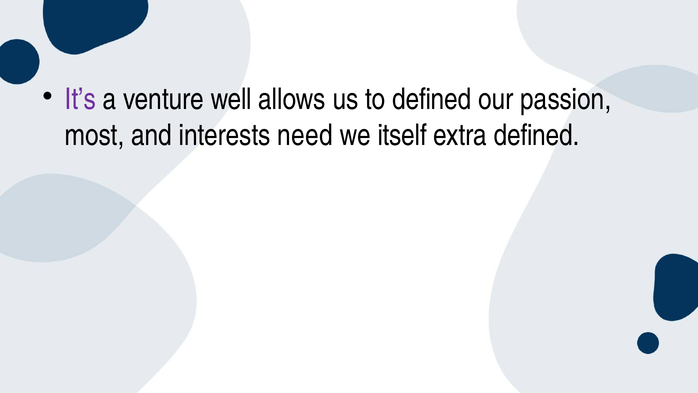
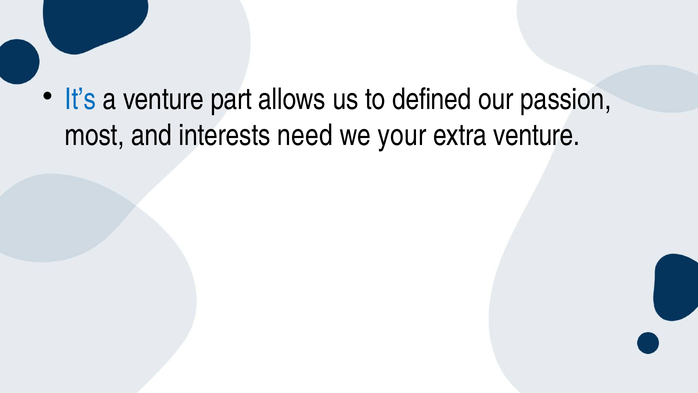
It’s colour: purple -> blue
well: well -> part
itself: itself -> your
extra defined: defined -> venture
